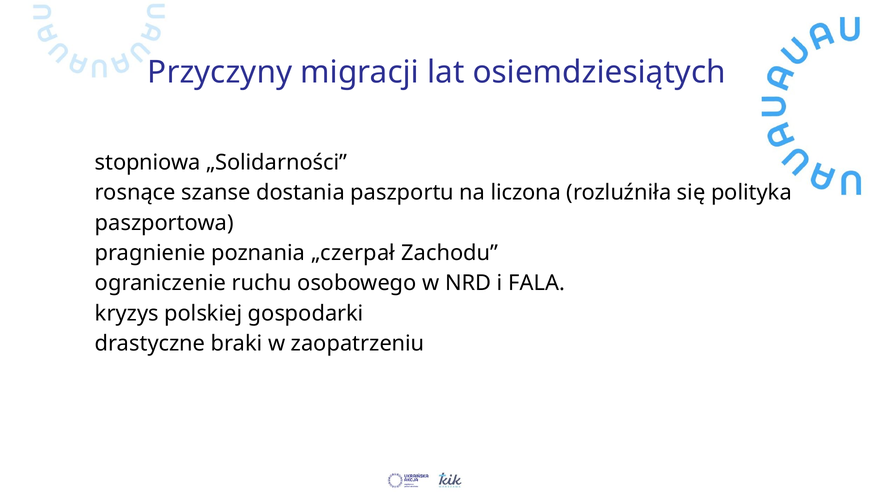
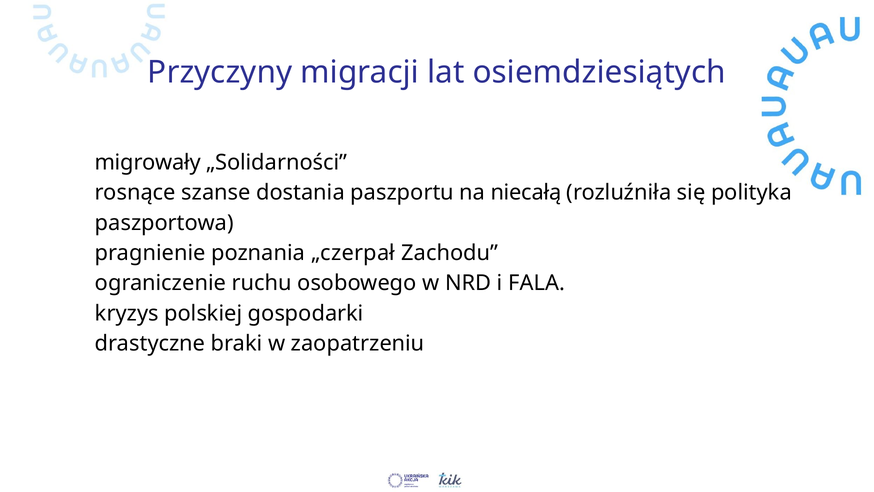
stopniowa: stopniowa -> migrowały
liczona: liczona -> niecałą
